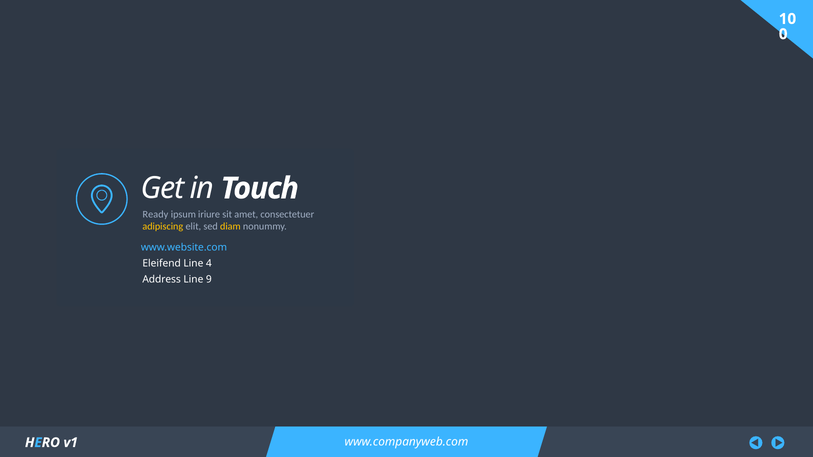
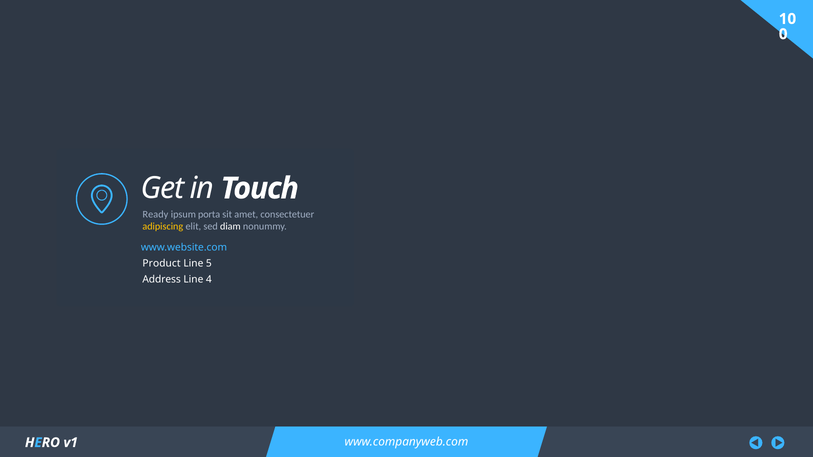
iriure: iriure -> porta
diam colour: yellow -> white
Eleifend: Eleifend -> Product
4: 4 -> 5
9: 9 -> 4
